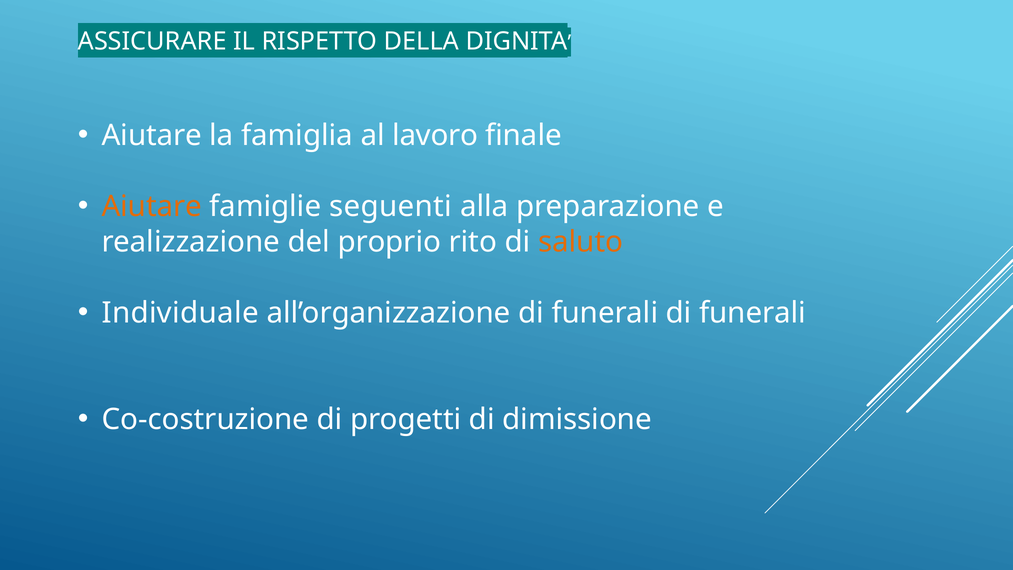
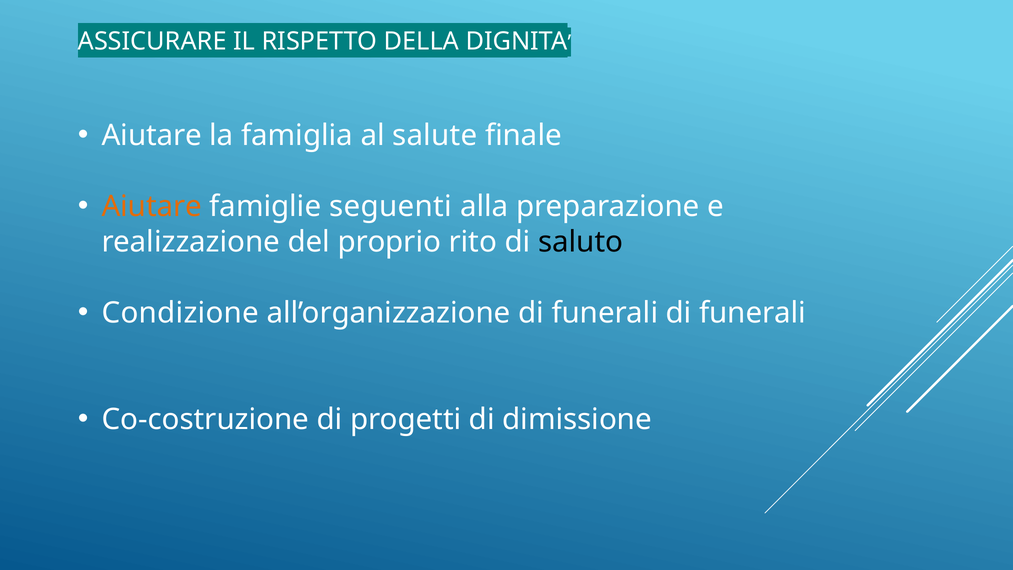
lavoro: lavoro -> salute
saluto colour: orange -> black
Individuale: Individuale -> Condizione
